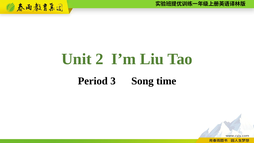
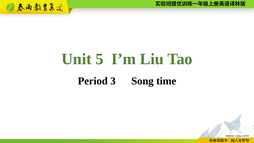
2: 2 -> 5
